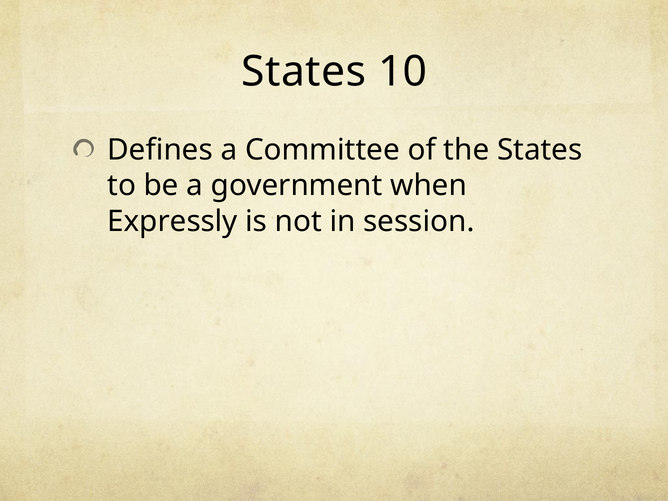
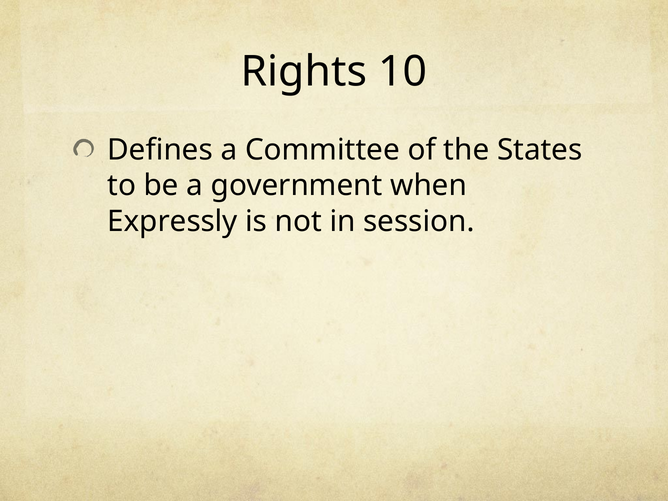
States at (304, 71): States -> Rights
